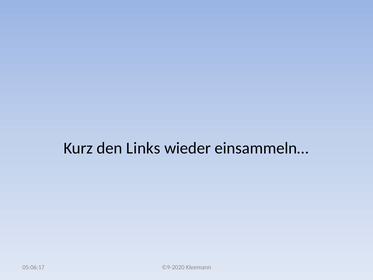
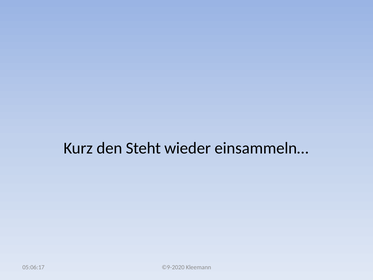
Links: Links -> Steht
